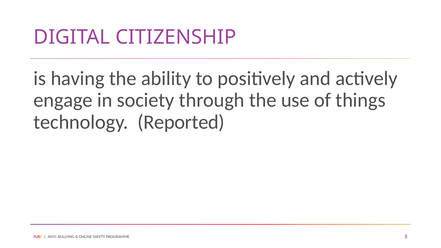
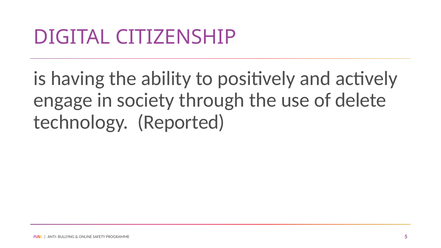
things: things -> delete
